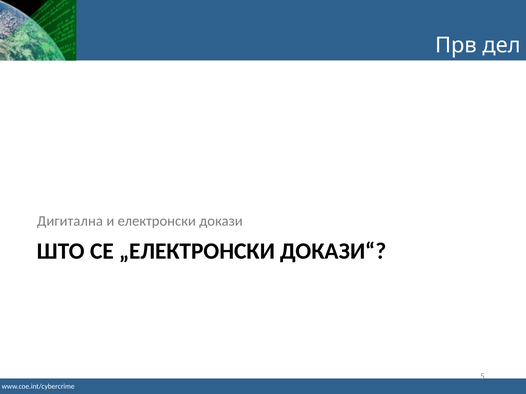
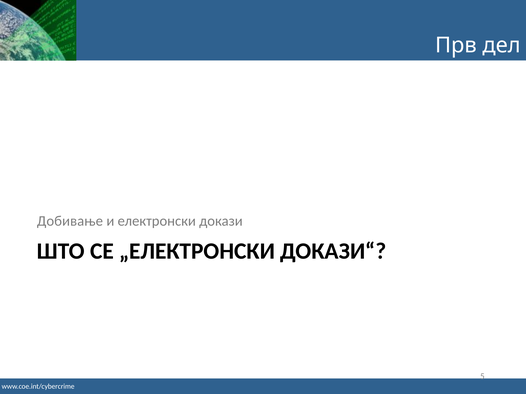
Дигитална: Дигитална -> Добивање
